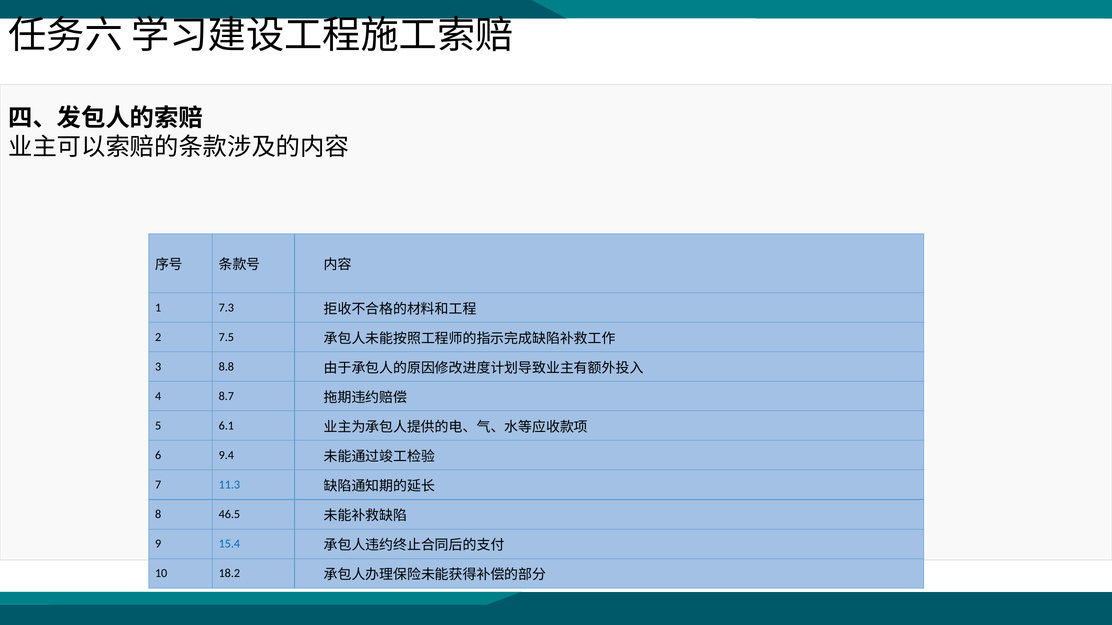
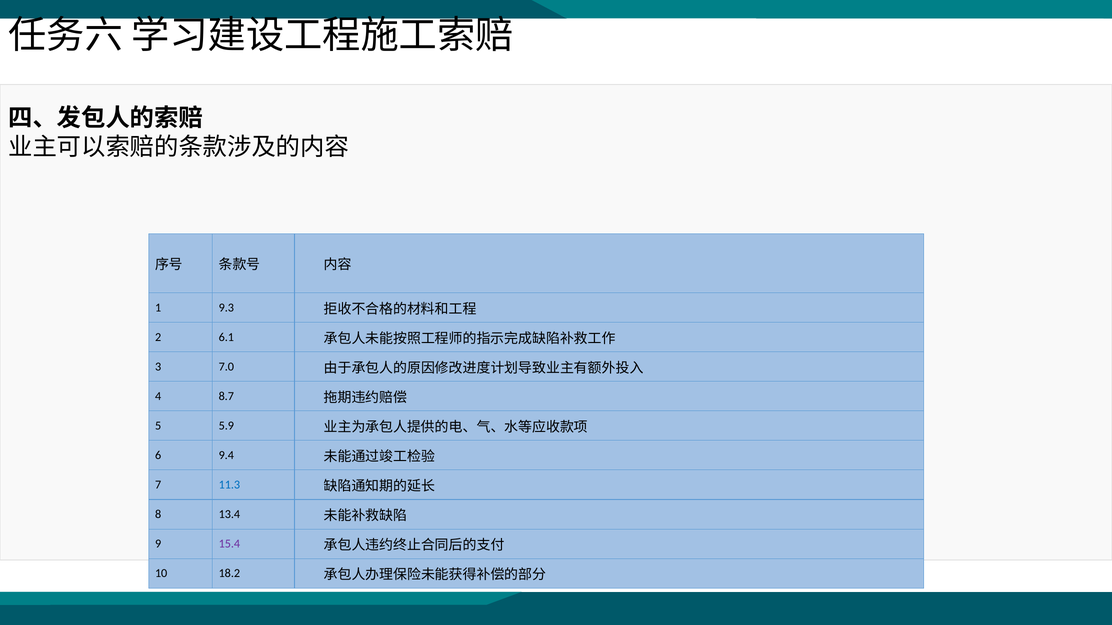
7.3: 7.3 -> 9.3
7.5: 7.5 -> 6.1
8.8: 8.8 -> 7.0
6.1: 6.1 -> 5.9
46.5: 46.5 -> 13.4
15.4 colour: blue -> purple
